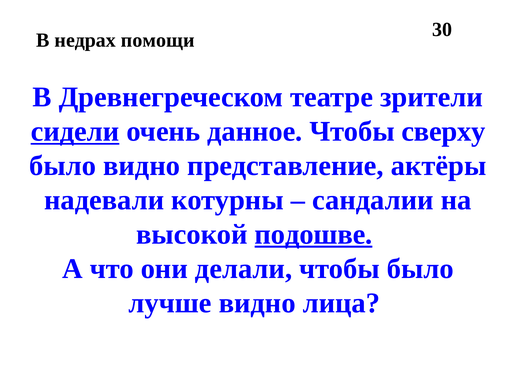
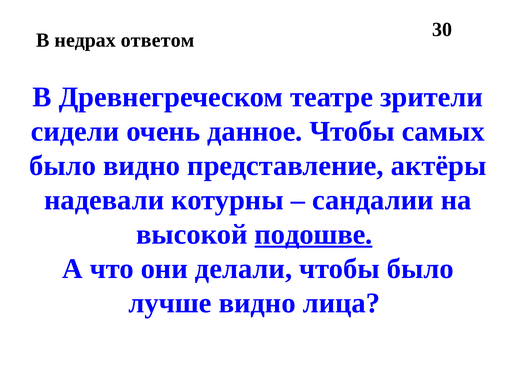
помощи: помощи -> ответом
сидели underline: present -> none
сверху: сверху -> самых
